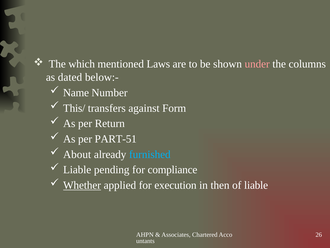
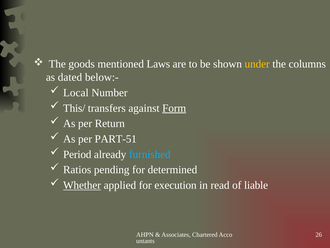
which: which -> goods
under colour: pink -> yellow
Name: Name -> Local
Form underline: none -> present
About: About -> Period
Liable at (77, 169): Liable -> Ratios
compliance: compliance -> determined
then: then -> read
